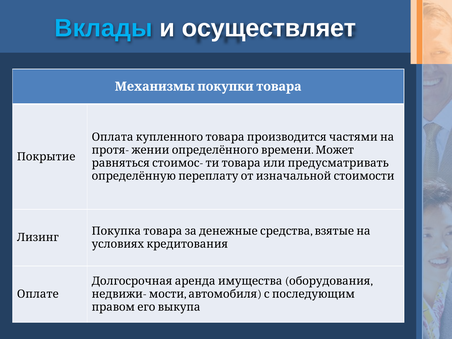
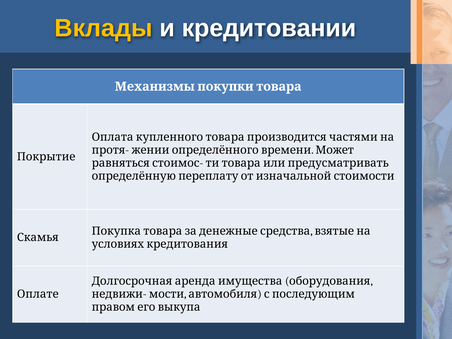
Вклады colour: light blue -> yellow
осуществляет: осуществляет -> кредитовании
Лизинг: Лизинг -> Скамья
